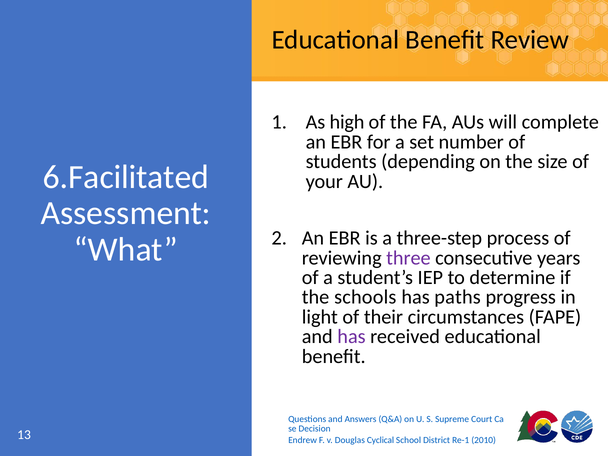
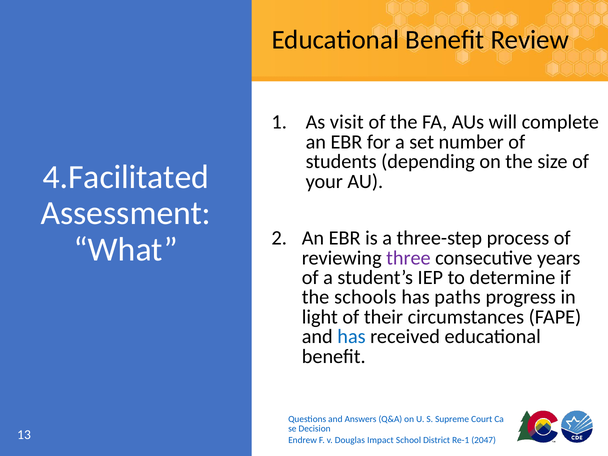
high: high -> visit
6.Facilitated: 6.Facilitated -> 4.Facilitated
has at (352, 337) colour: purple -> blue
Cyclical: Cyclical -> Impact
2010: 2010 -> 2047
